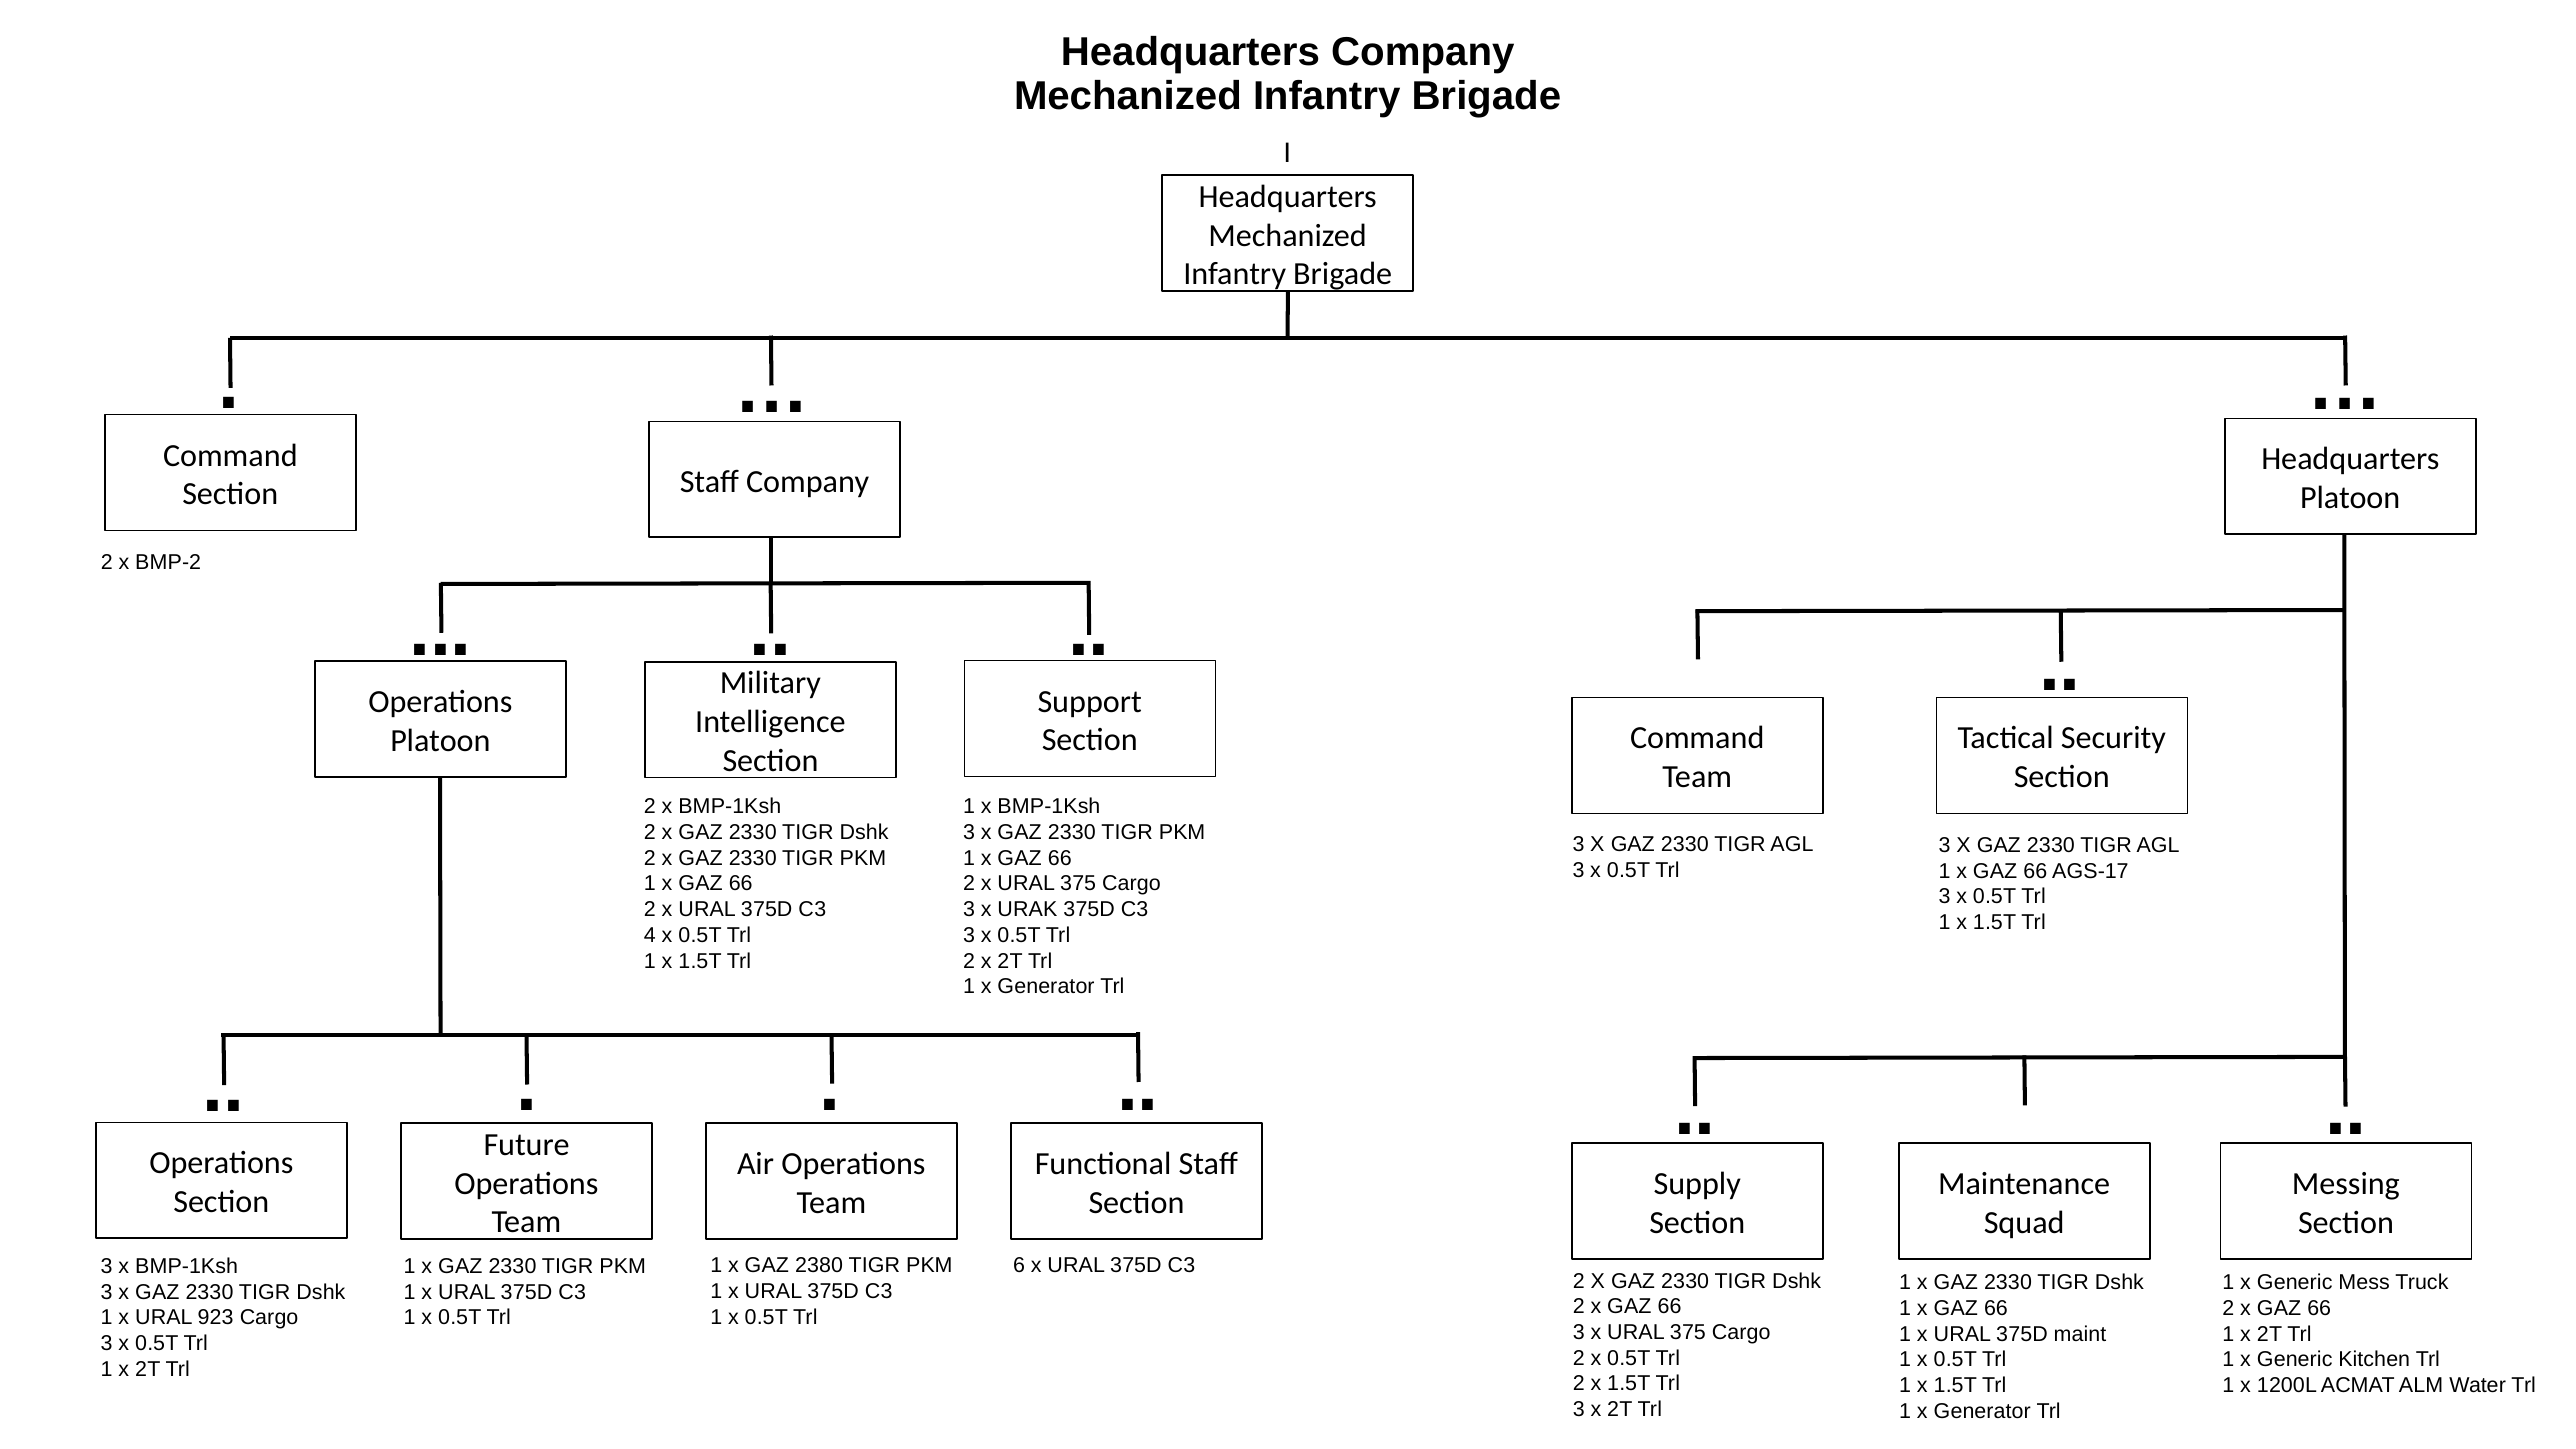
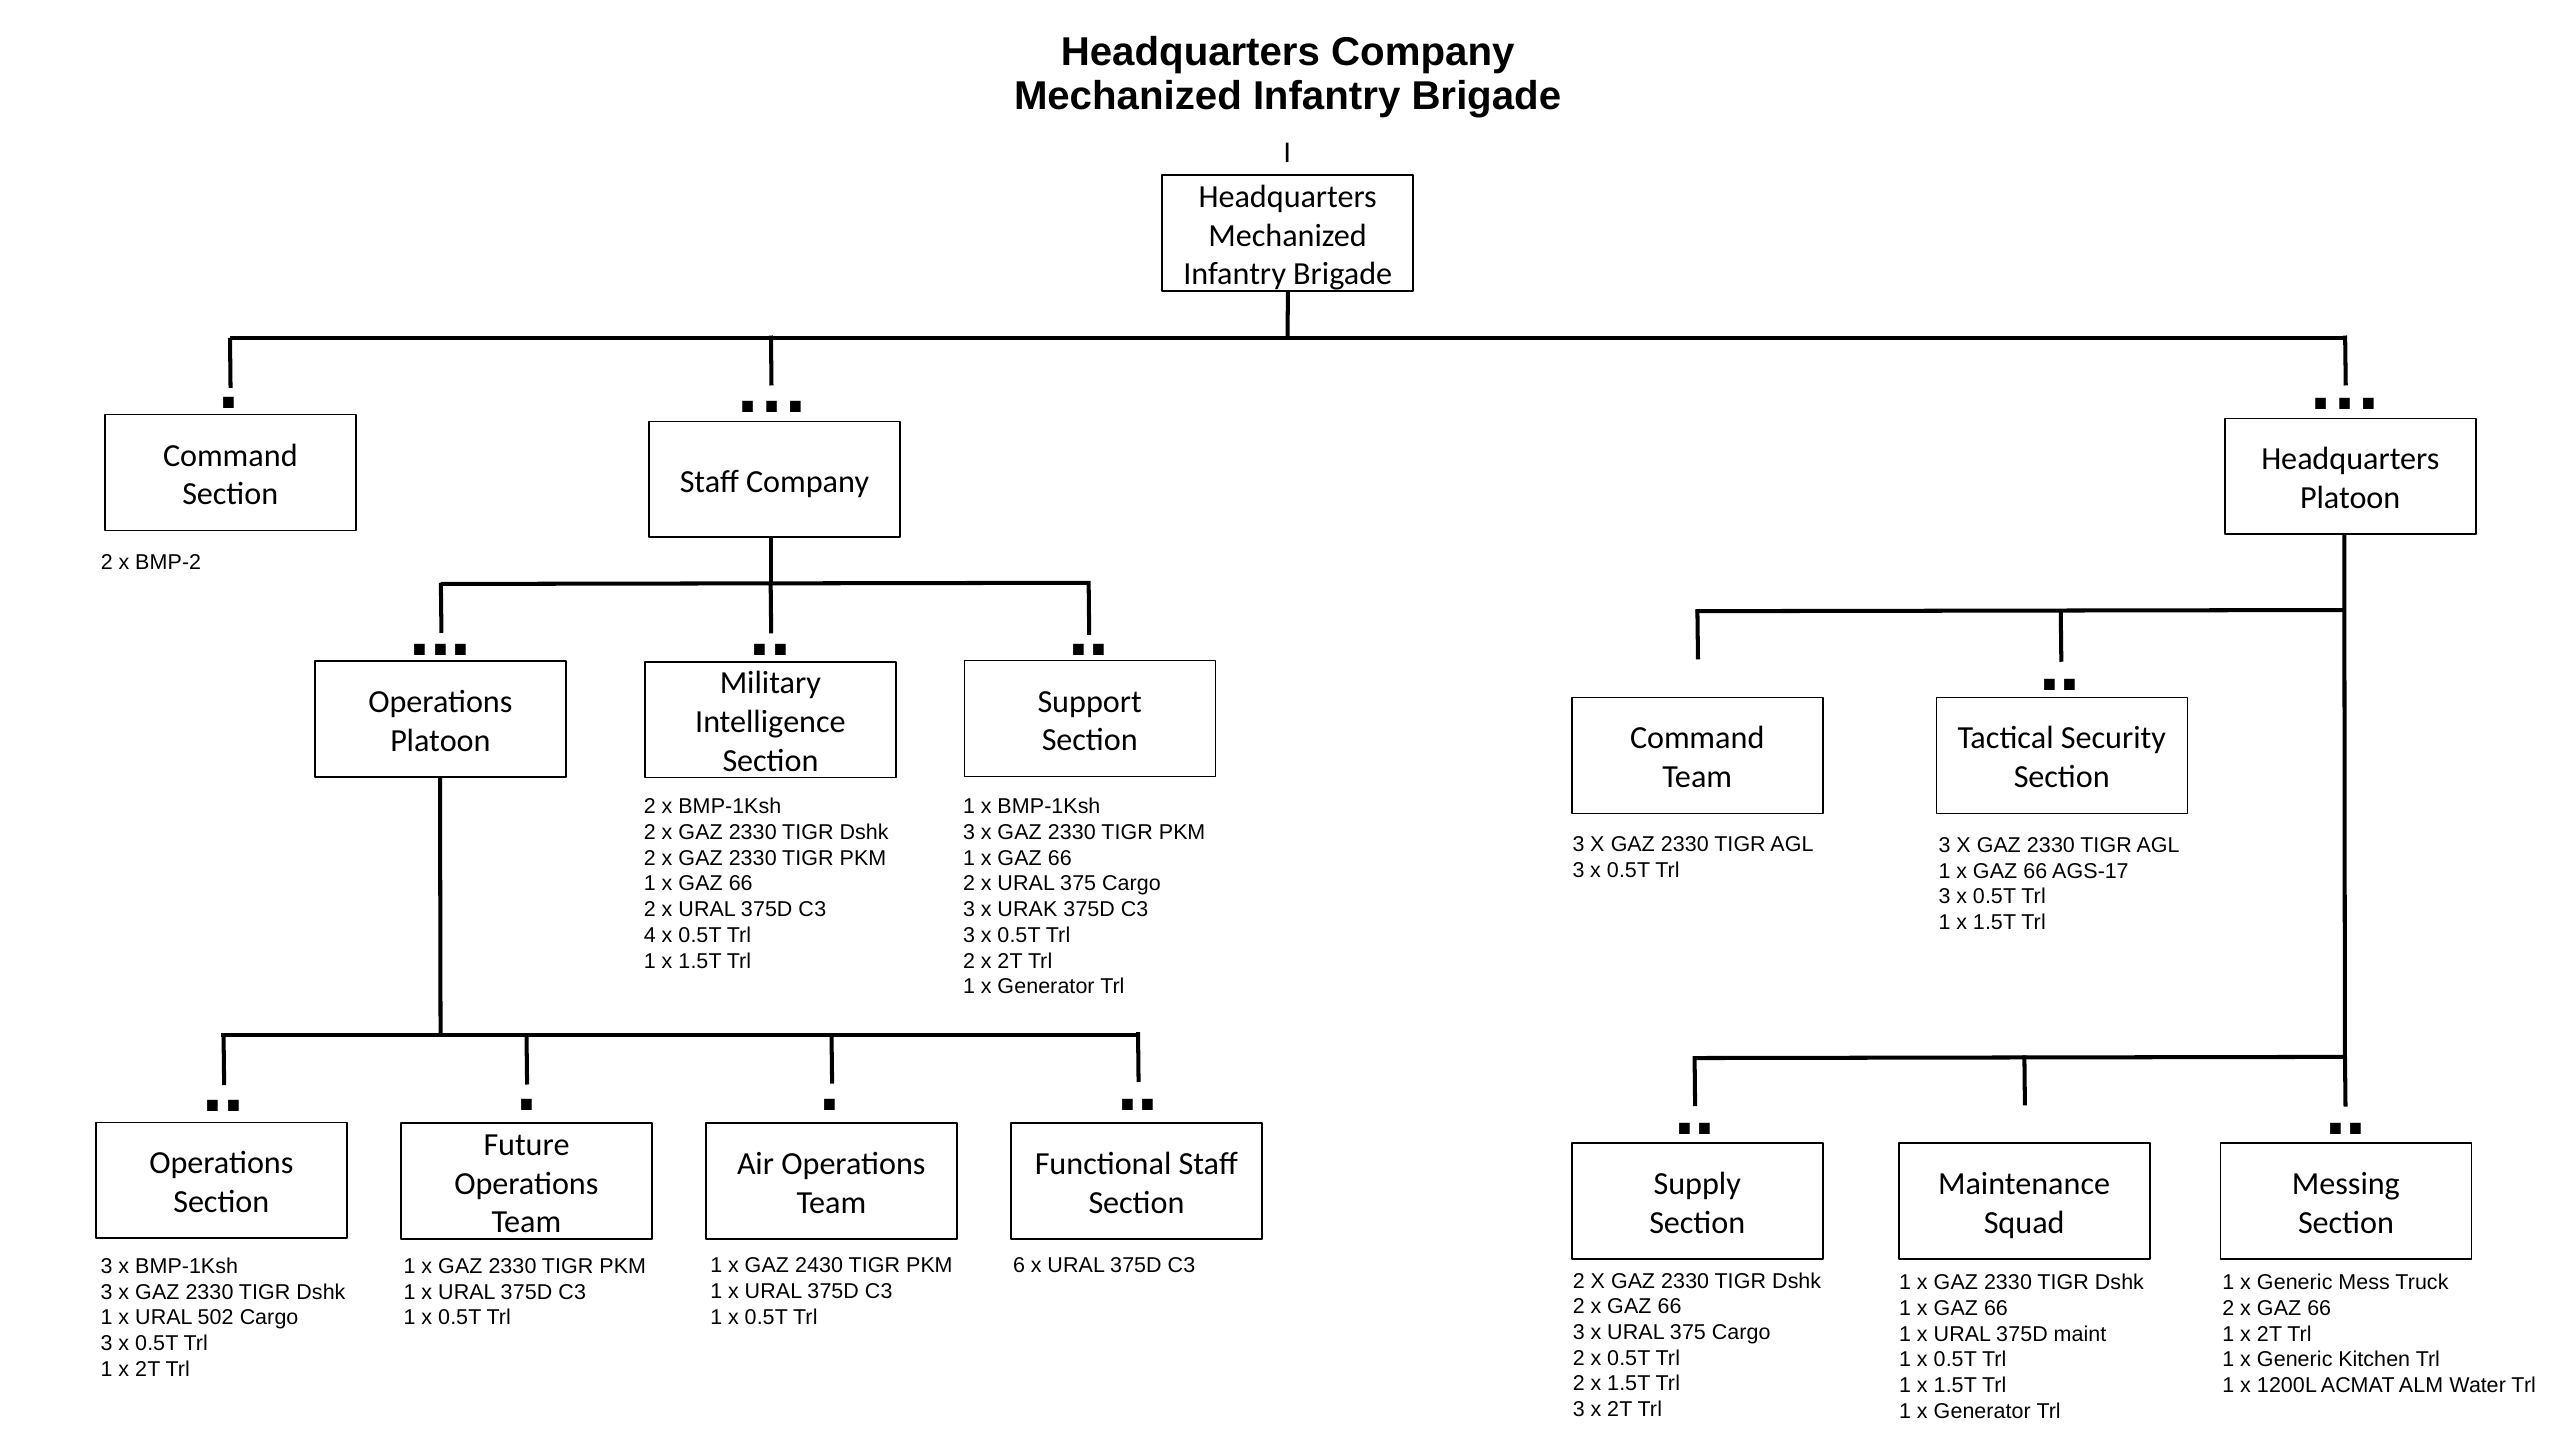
2380: 2380 -> 2430
923: 923 -> 502
